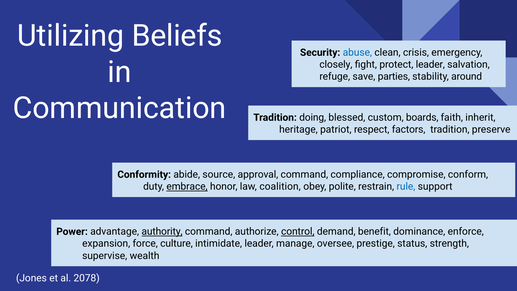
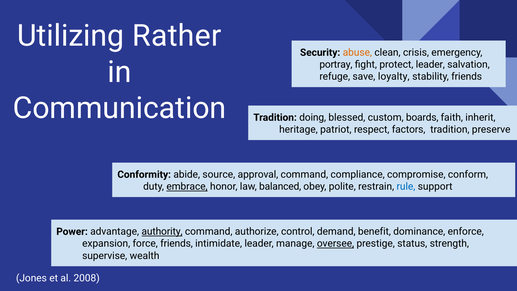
Beliefs: Beliefs -> Rather
abuse colour: blue -> orange
closely: closely -> portray
parties: parties -> loyalty
stability around: around -> friends
coalition: coalition -> balanced
control underline: present -> none
force culture: culture -> friends
oversee underline: none -> present
2078: 2078 -> 2008
